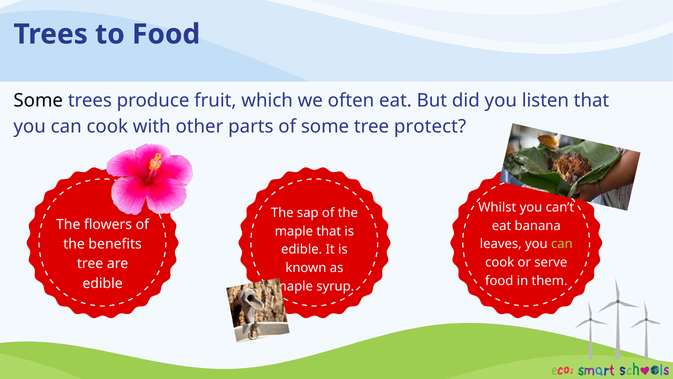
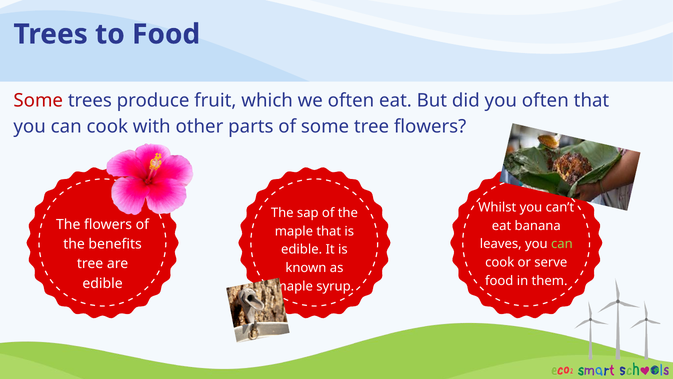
Some at (38, 100) colour: black -> red
you listen: listen -> often
tree protect: protect -> flowers
